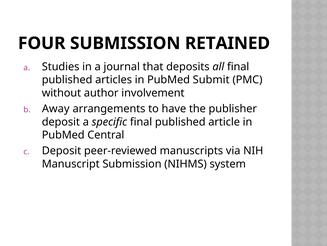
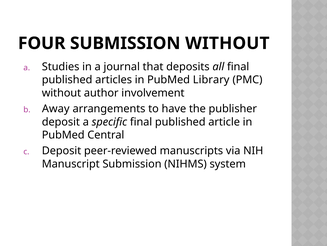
SUBMISSION RETAINED: RETAINED -> WITHOUT
Submit: Submit -> Library
